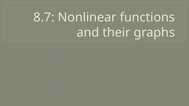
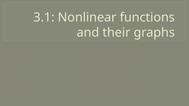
8.7: 8.7 -> 3.1
